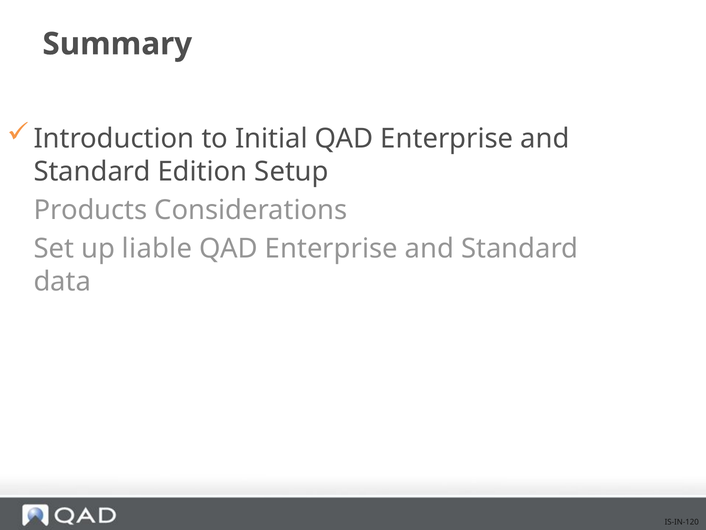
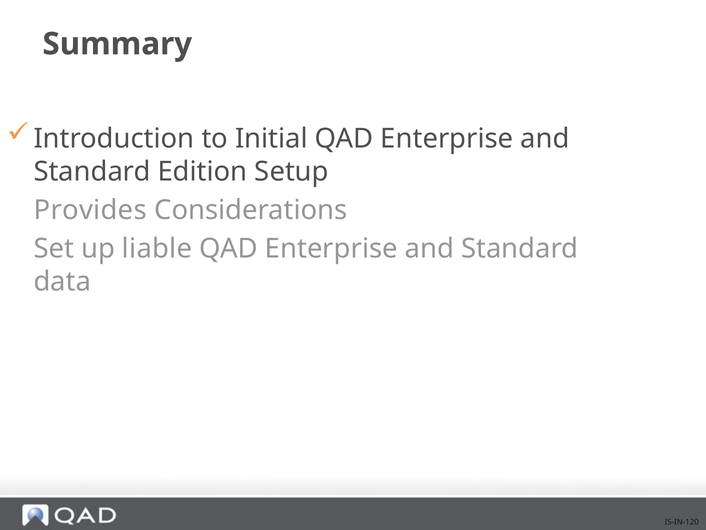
Products: Products -> Provides
